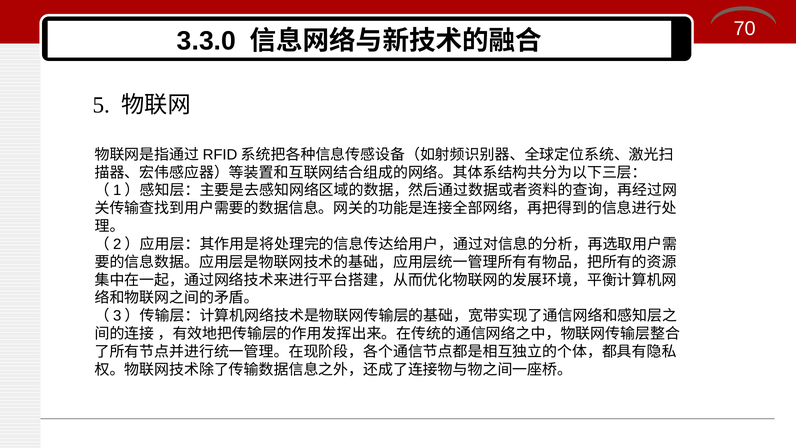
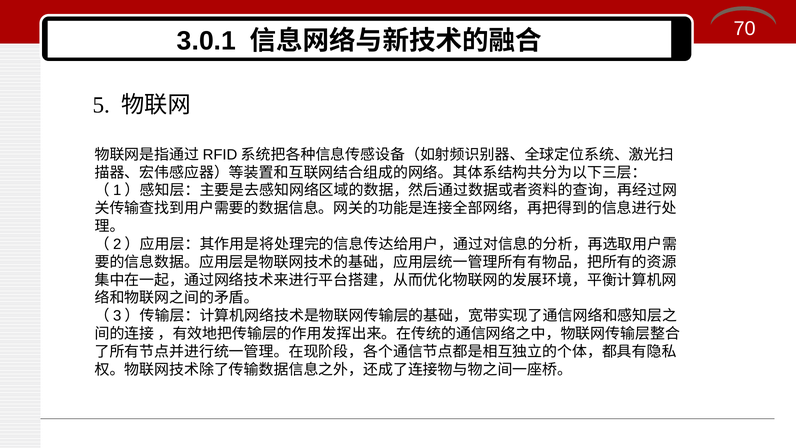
3.3.0: 3.3.0 -> 3.0.1
